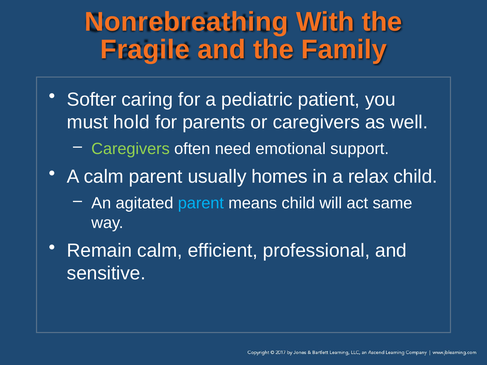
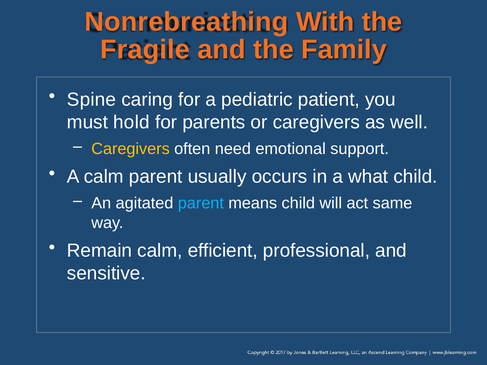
Softer: Softer -> Spine
Caregivers at (131, 149) colour: light green -> yellow
homes: homes -> occurs
relax: relax -> what
